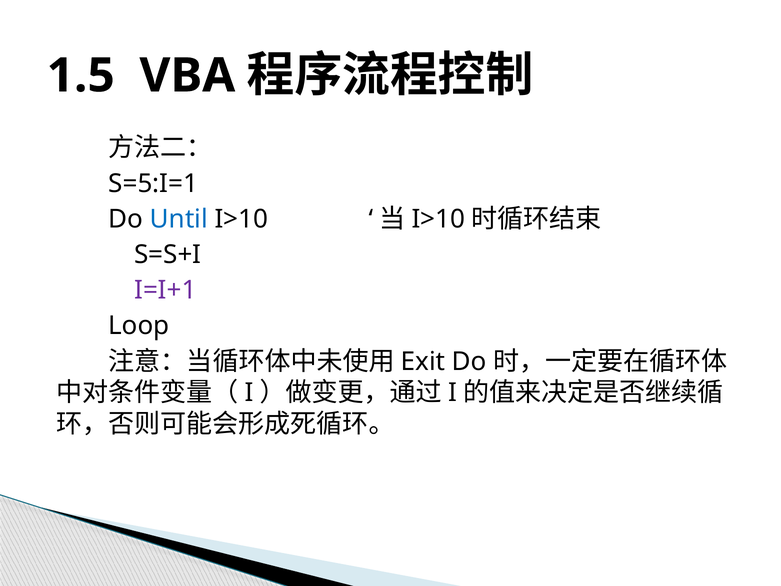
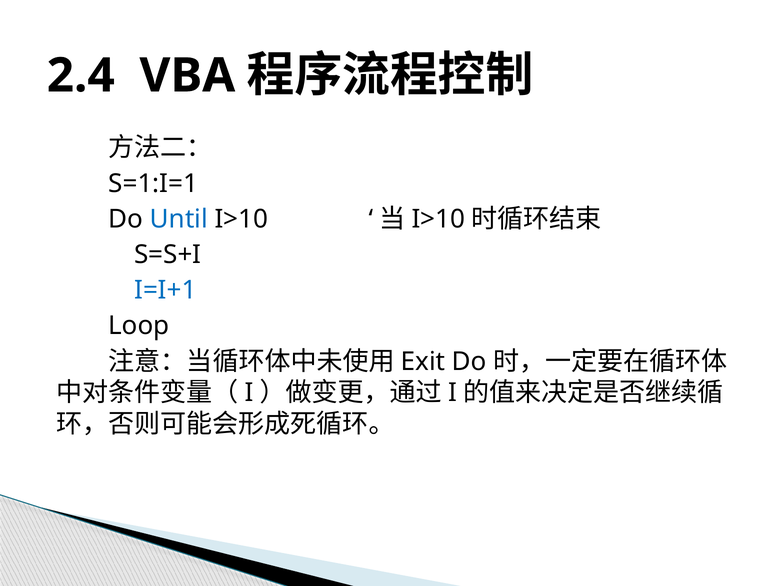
1.5: 1.5 -> 2.4
S=5:I=1: S=5:I=1 -> S=1:I=1
I=I+1 colour: purple -> blue
